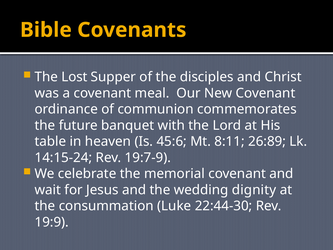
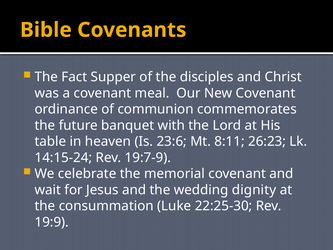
Lost: Lost -> Fact
45:6: 45:6 -> 23:6
26:89: 26:89 -> 26:23
22:44-30: 22:44-30 -> 22:25-30
